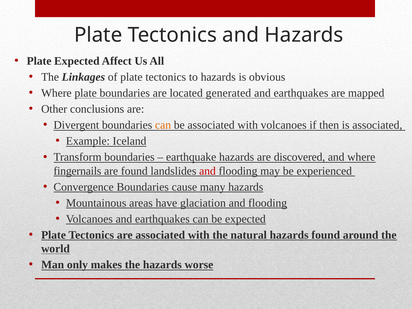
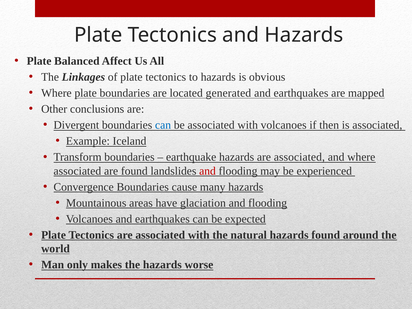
Plate Expected: Expected -> Balanced
can at (163, 125) colour: orange -> blue
hazards are discovered: discovered -> associated
fingernails at (77, 171): fingernails -> associated
